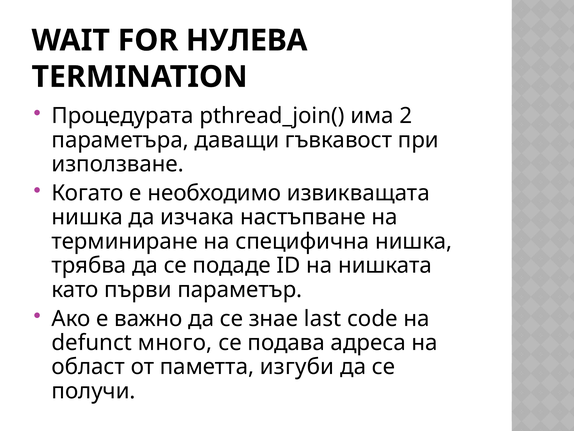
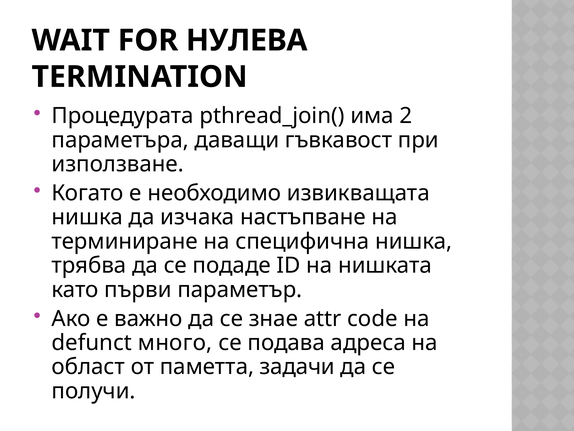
last: last -> attr
изгуби: изгуби -> задачи
